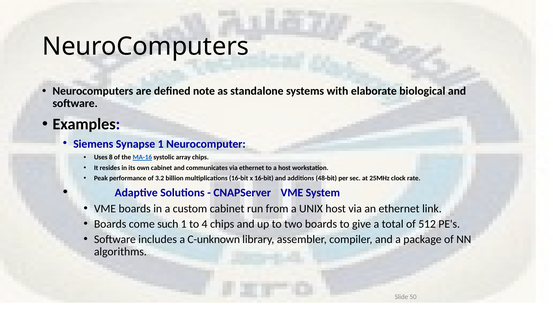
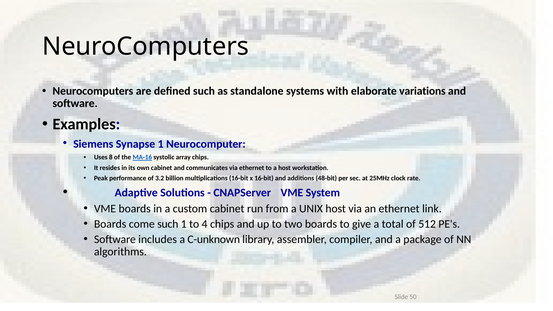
defined note: note -> such
biological: biological -> variations
